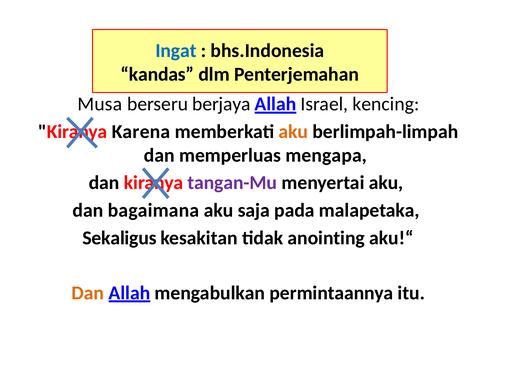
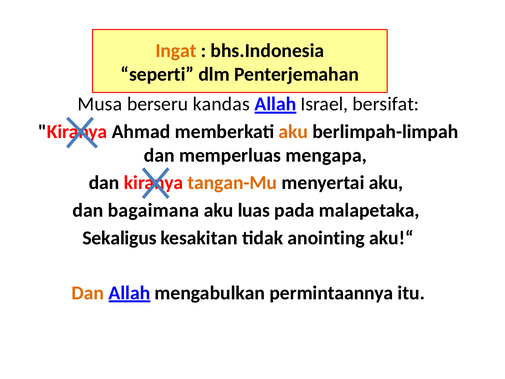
Ingat colour: blue -> orange
kandas: kandas -> seperti
berjaya: berjaya -> kandas
kencing: kencing -> bersifat
Karena: Karena -> Ahmad
tangan-Mu colour: purple -> orange
saja: saja -> luas
